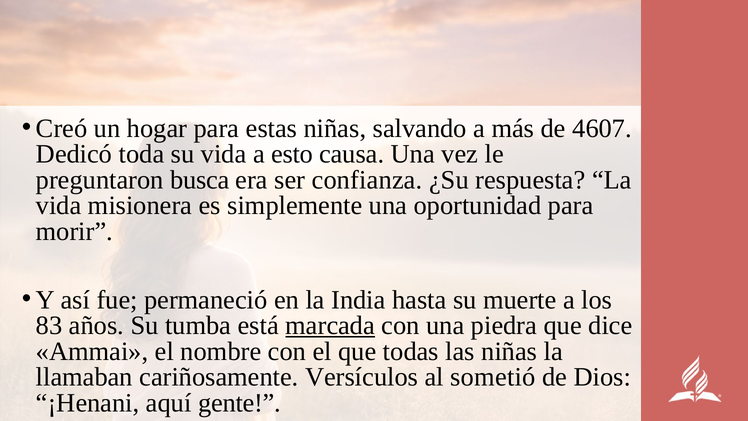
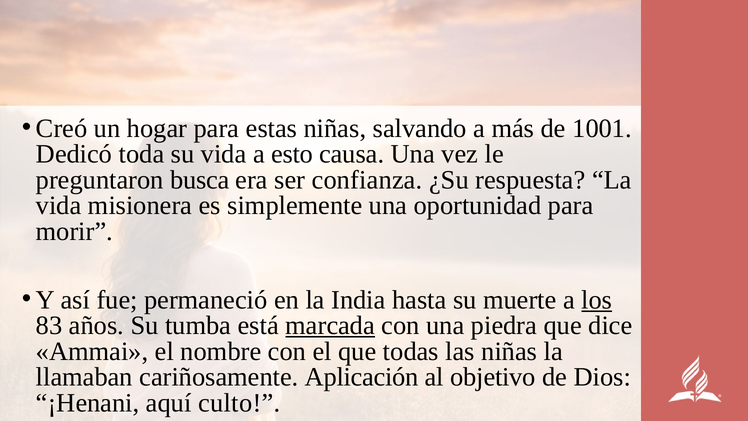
4607: 4607 -> 1001
los underline: none -> present
Versículos: Versículos -> Aplicación
sometió: sometió -> objetivo
gente: gente -> culto
